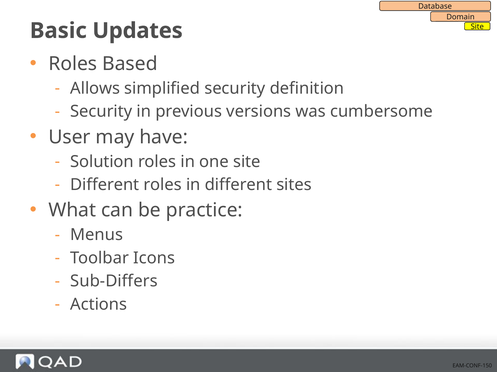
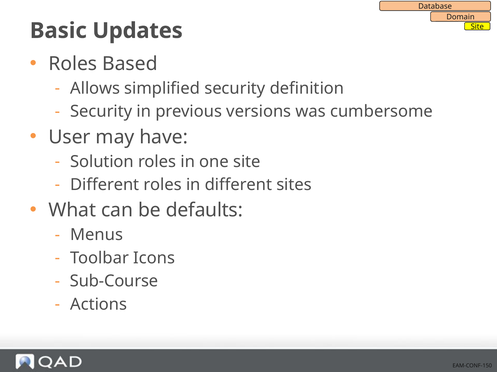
practice: practice -> defaults
Sub-Differs: Sub-Differs -> Sub-Course
